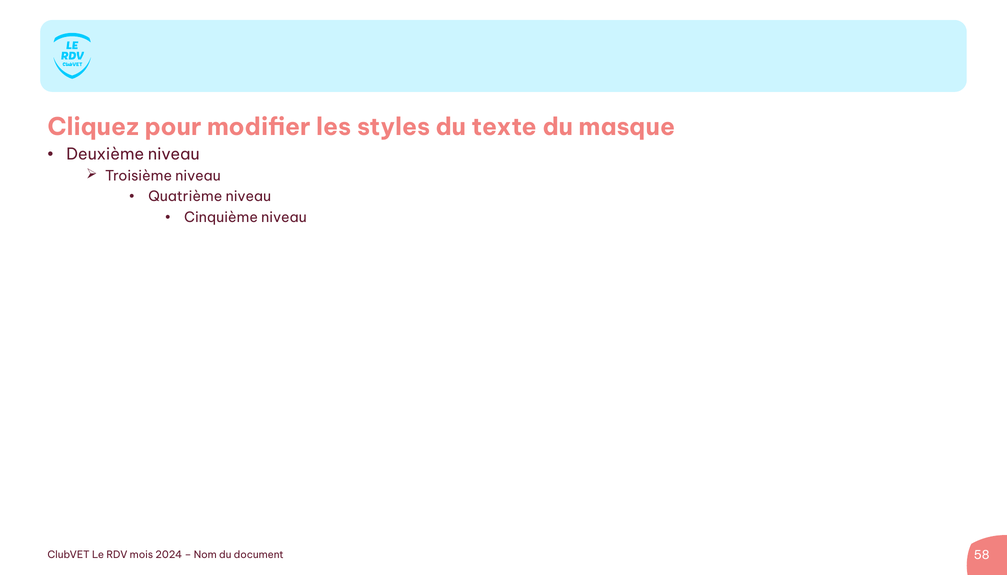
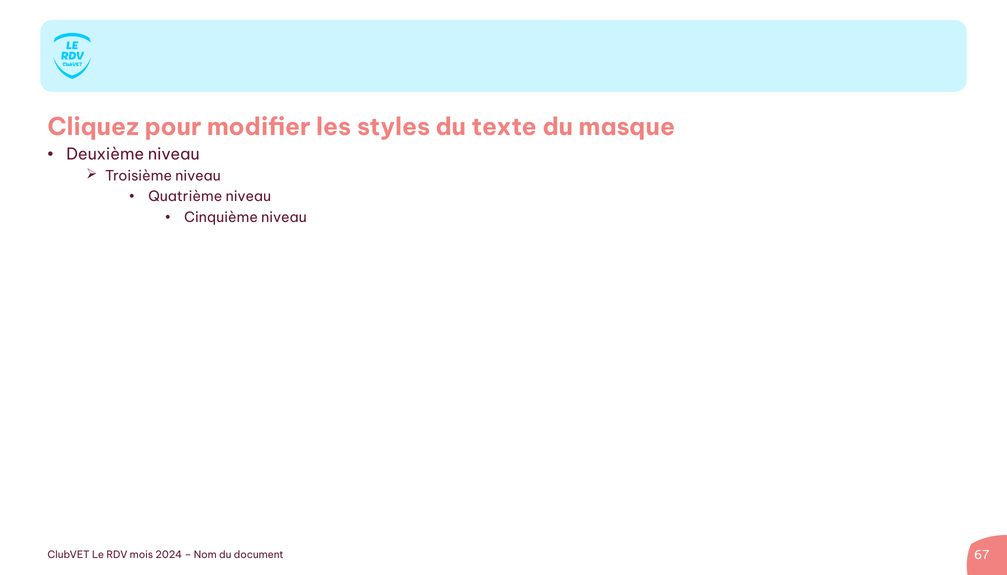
58: 58 -> 67
